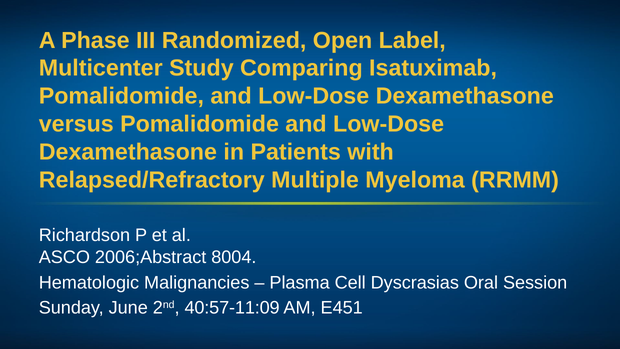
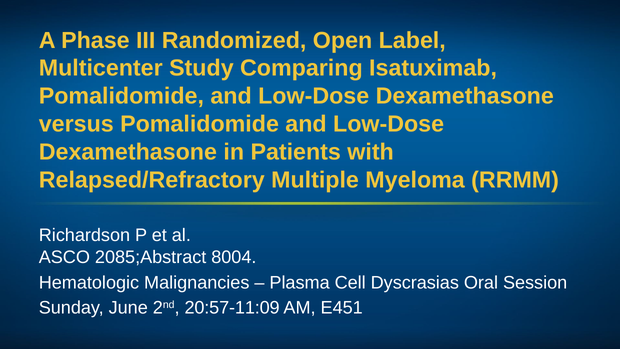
2006;Abstract: 2006;Abstract -> 2085;Abstract
40:57-11:09: 40:57-11:09 -> 20:57-11:09
